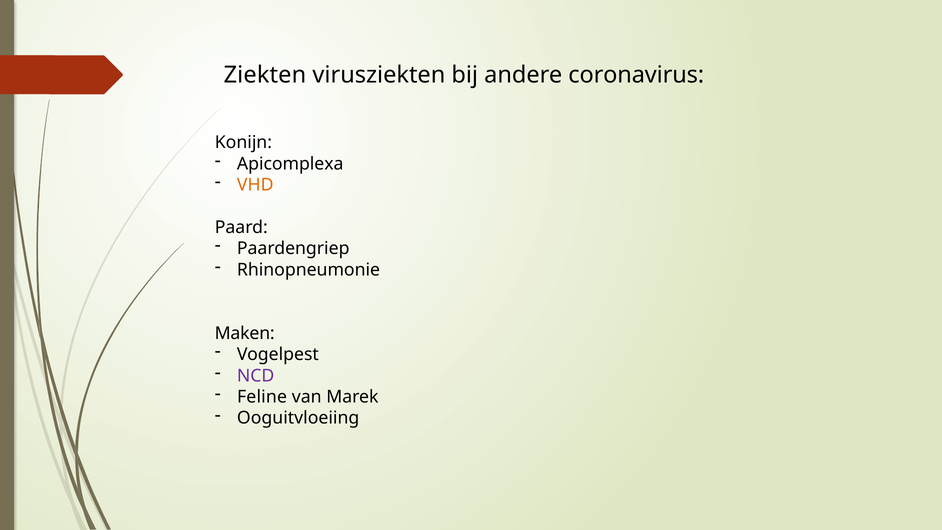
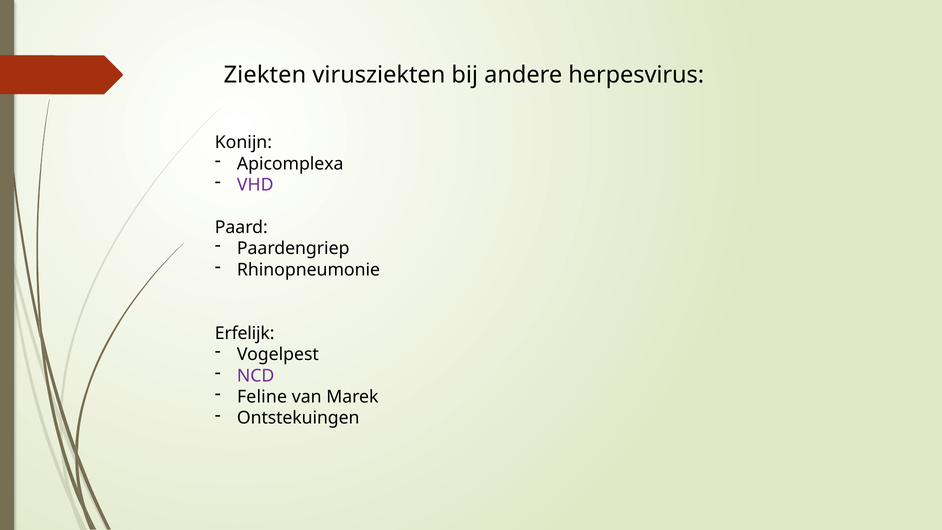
coronavirus: coronavirus -> herpesvirus
VHD colour: orange -> purple
Maken: Maken -> Erfelijk
Ooguitvloeiing: Ooguitvloeiing -> Ontstekuingen
